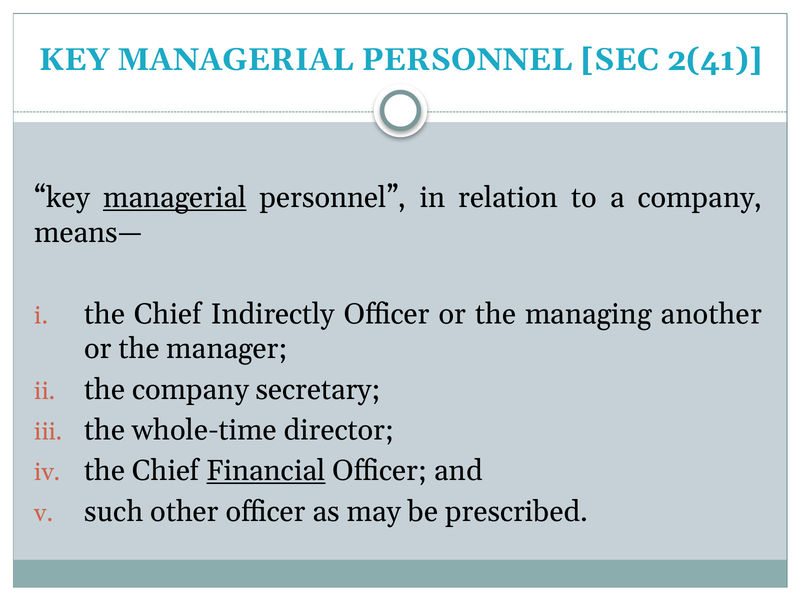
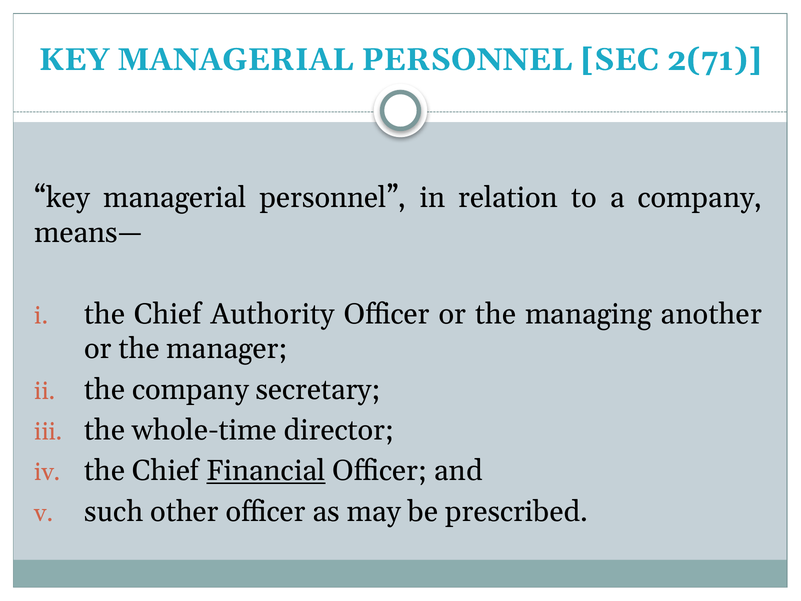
2(41: 2(41 -> 2(71
managerial at (175, 198) underline: present -> none
Indirectly: Indirectly -> Authority
